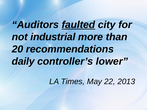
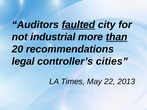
than underline: none -> present
daily: daily -> legal
lower: lower -> cities
